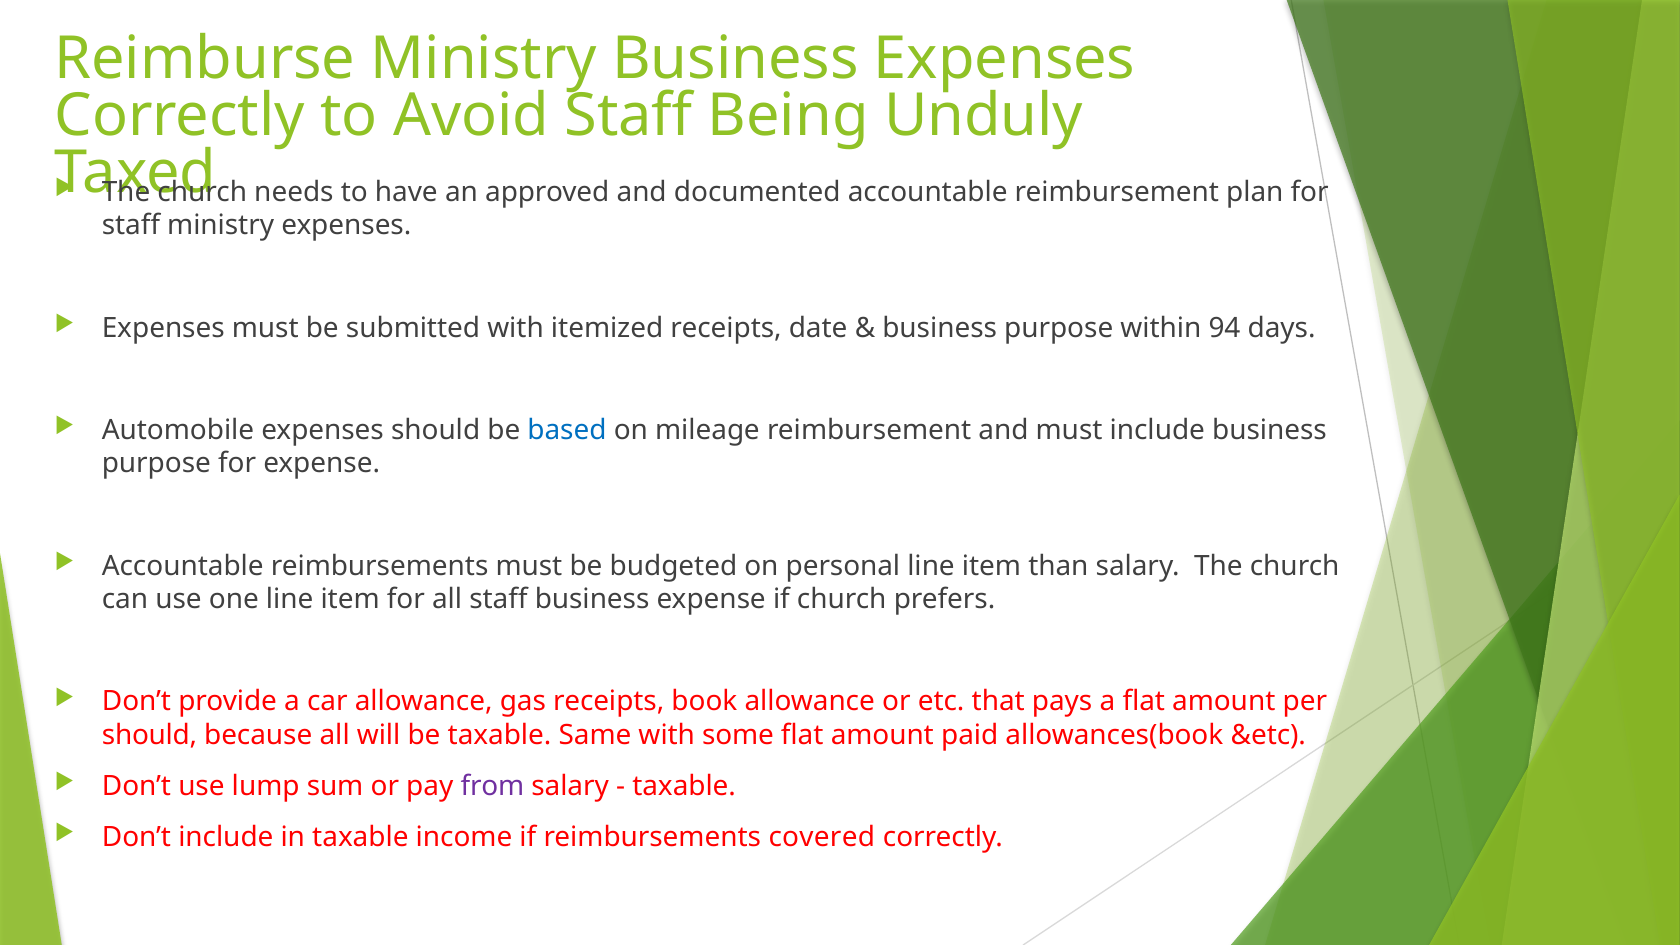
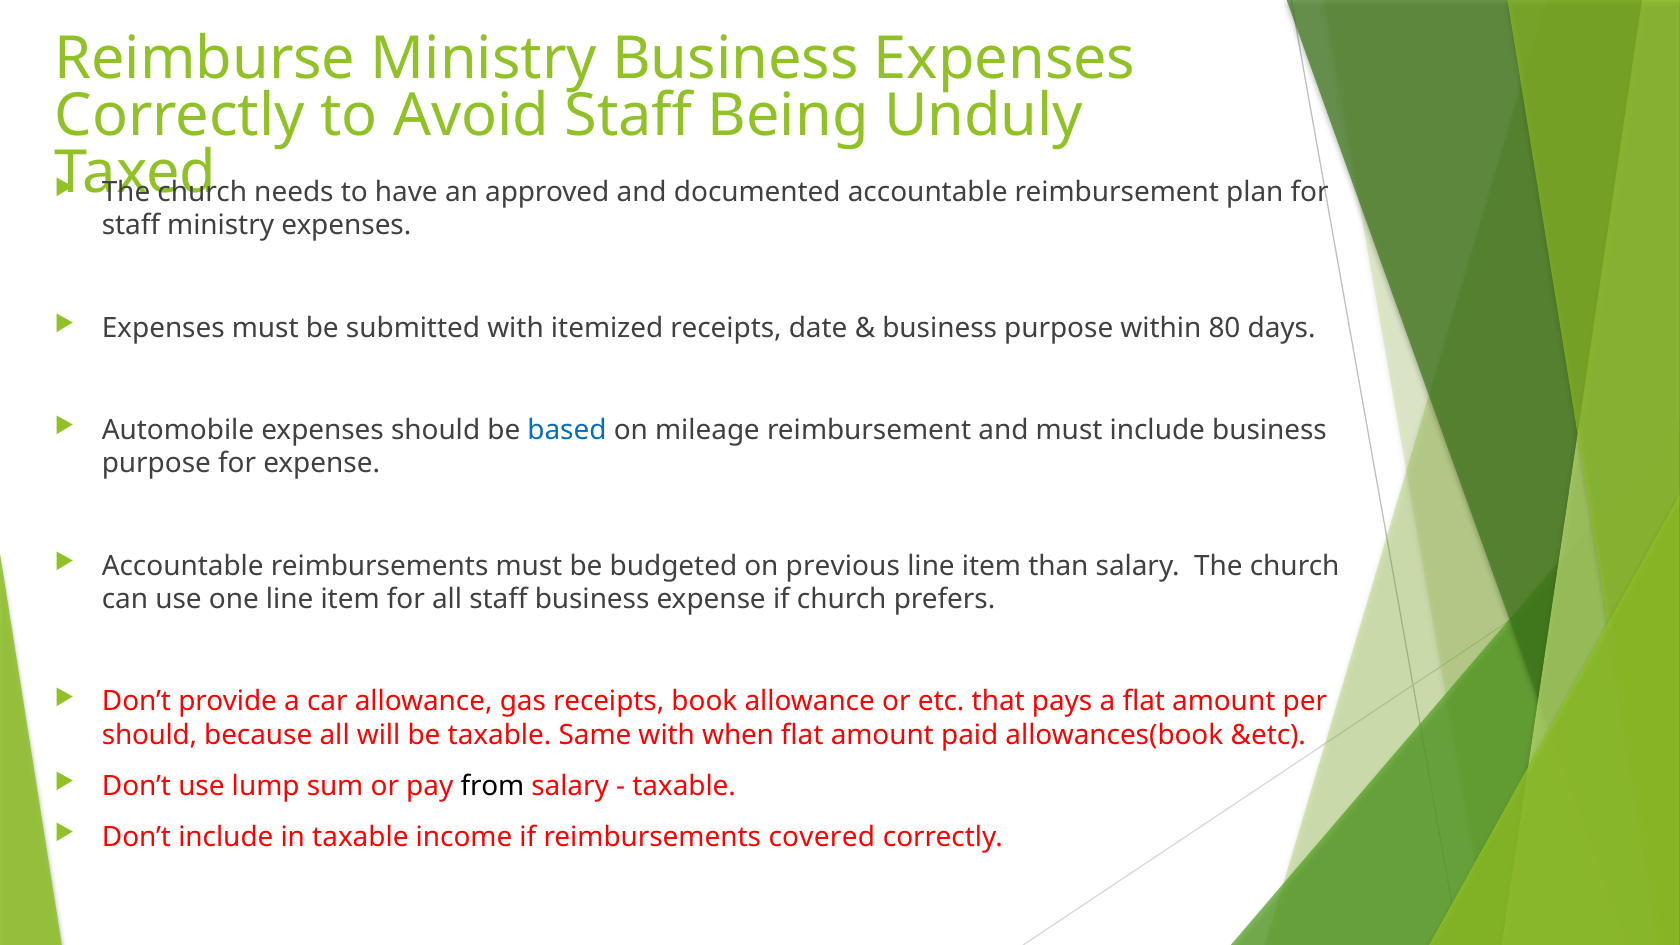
94: 94 -> 80
personal: personal -> previous
some: some -> when
from colour: purple -> black
